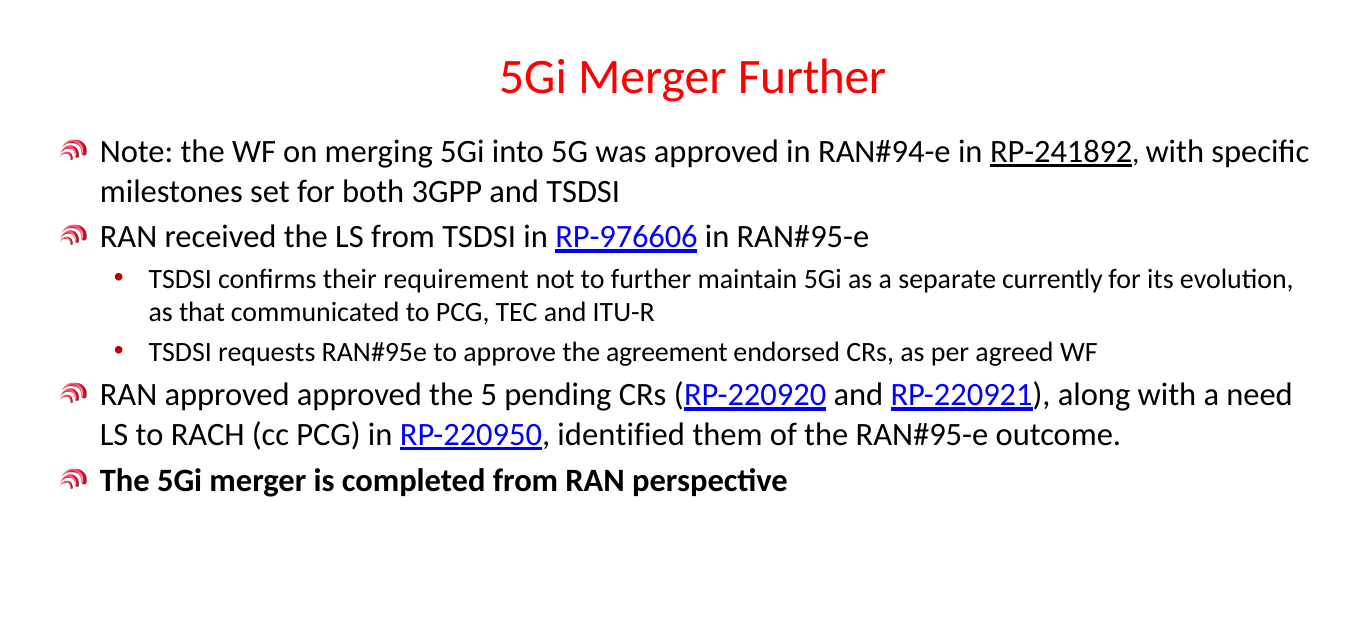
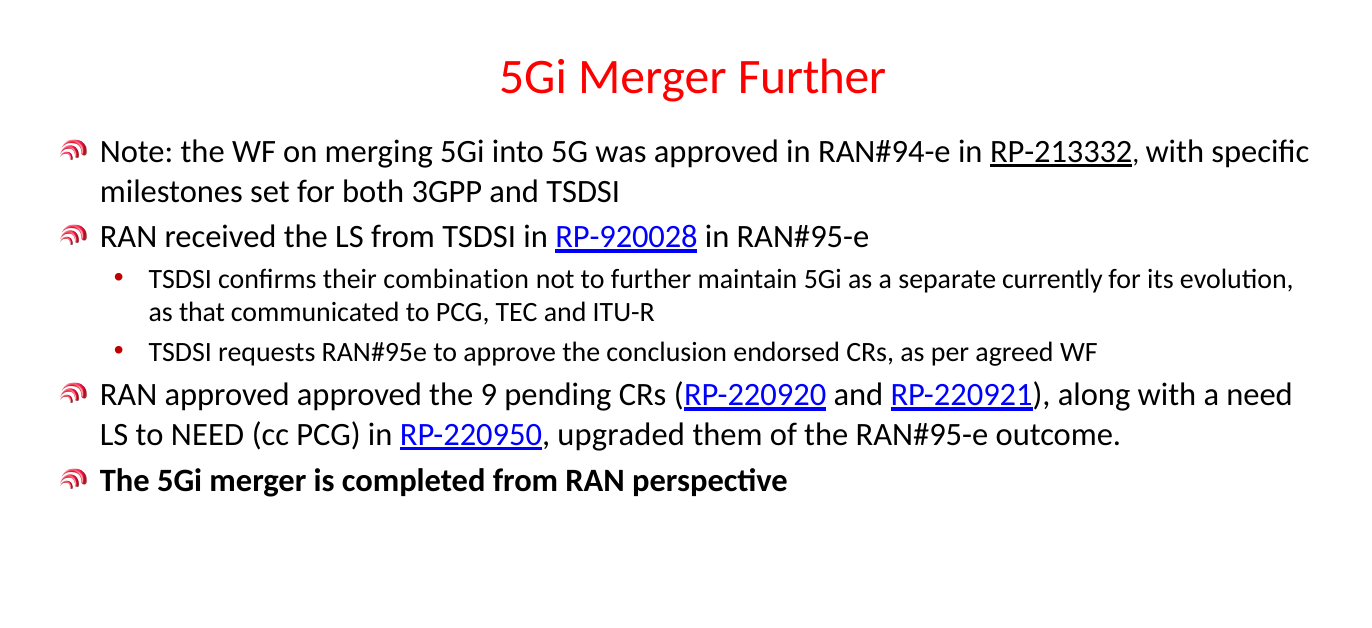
RP-241892: RP-241892 -> RP-213332
RP-976606: RP-976606 -> RP-920028
requirement: requirement -> combination
agreement: agreement -> conclusion
5: 5 -> 9
to RACH: RACH -> NEED
identified: identified -> upgraded
